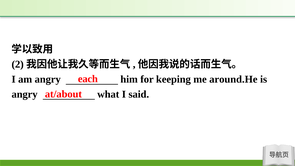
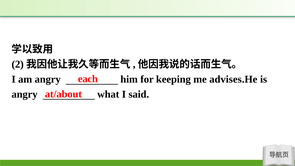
around.He: around.He -> advises.He
